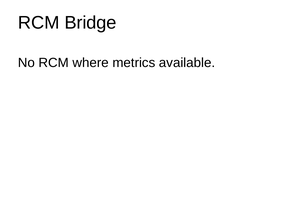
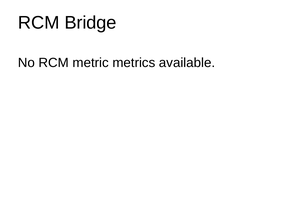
where: where -> metric
